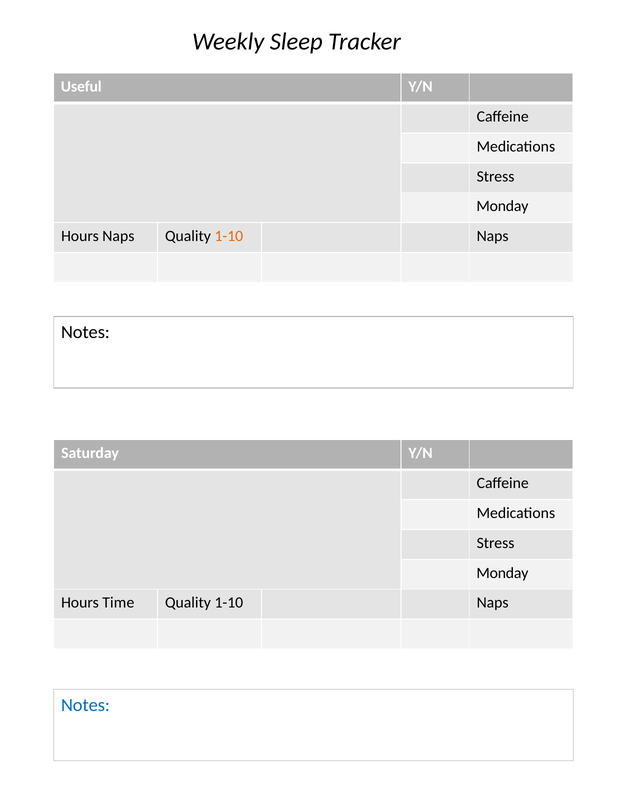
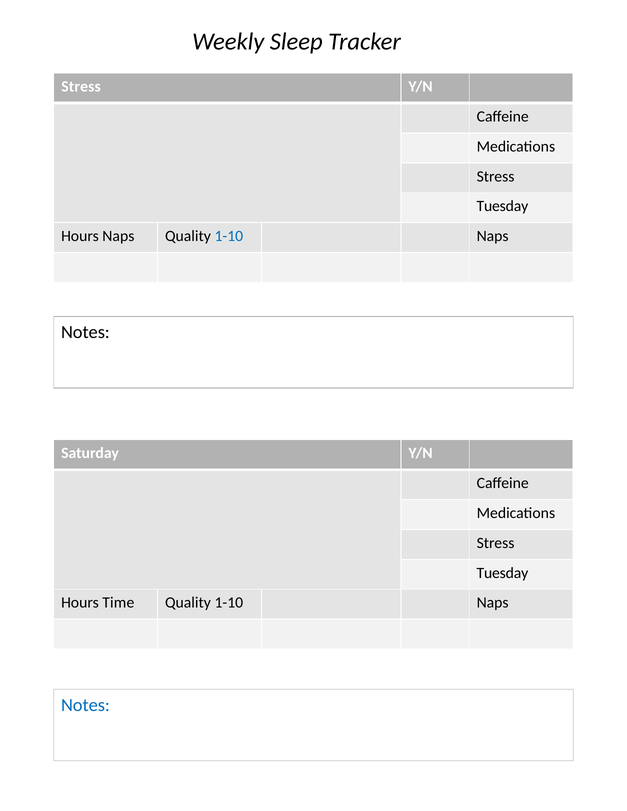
Useful at (81, 87): Useful -> Stress
Monday at (502, 206): Monday -> Tuesday
1-10 at (229, 236) colour: orange -> blue
Monday at (502, 573): Monday -> Tuesday
